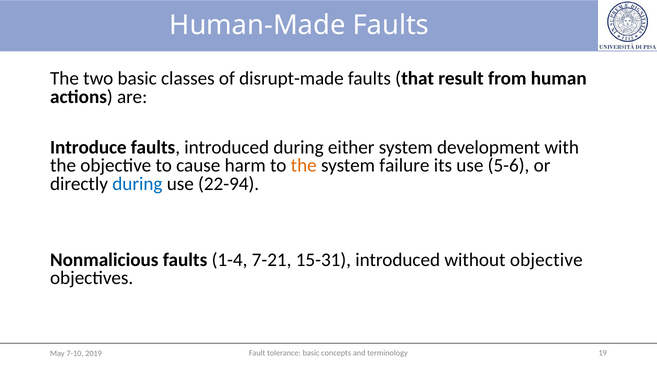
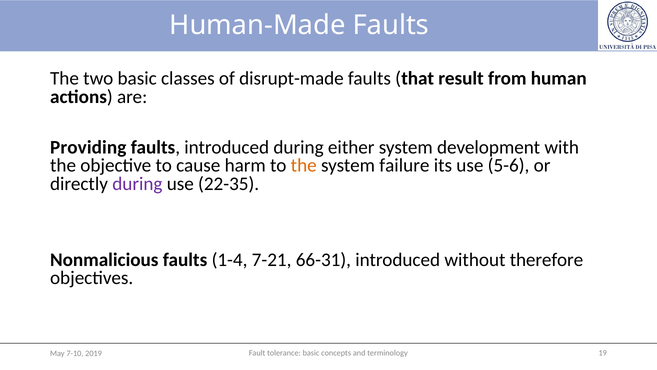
Introduce: Introduce -> Providing
during at (137, 184) colour: blue -> purple
22-94: 22-94 -> 22-35
15-31: 15-31 -> 66-31
without objective: objective -> therefore
